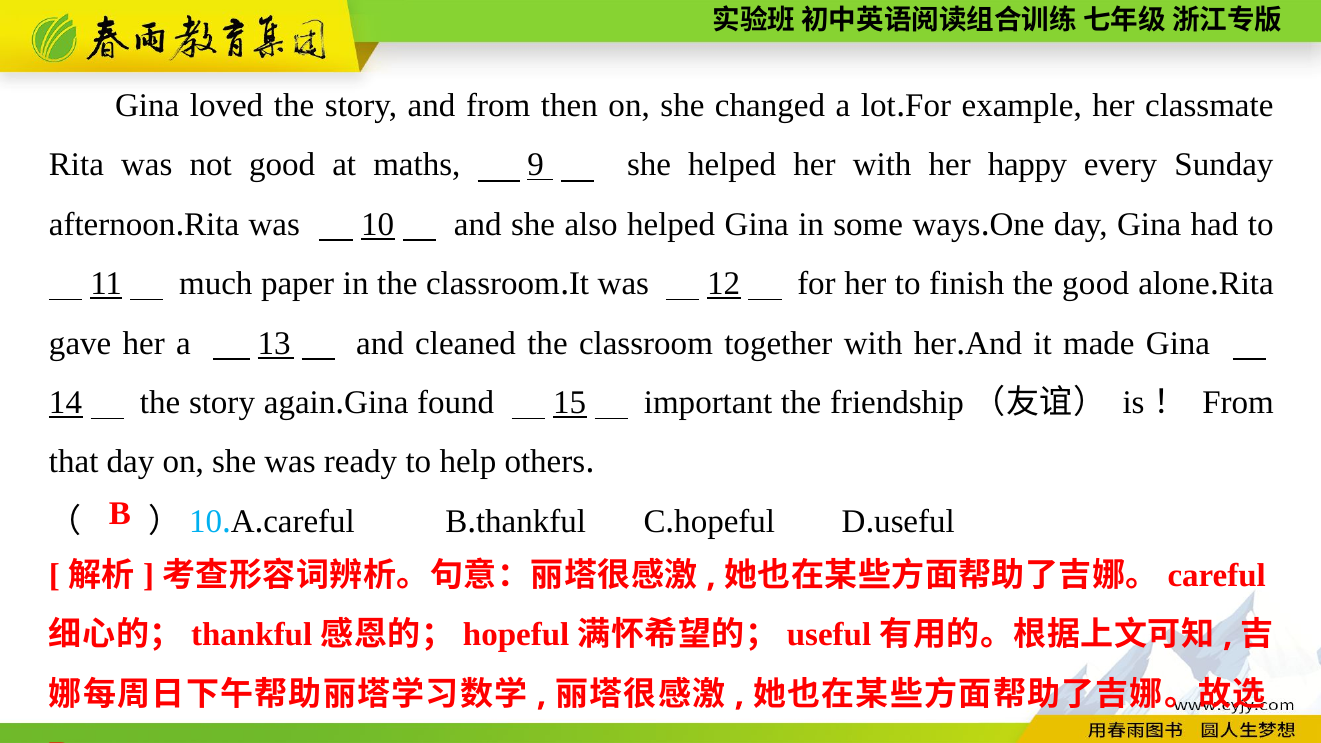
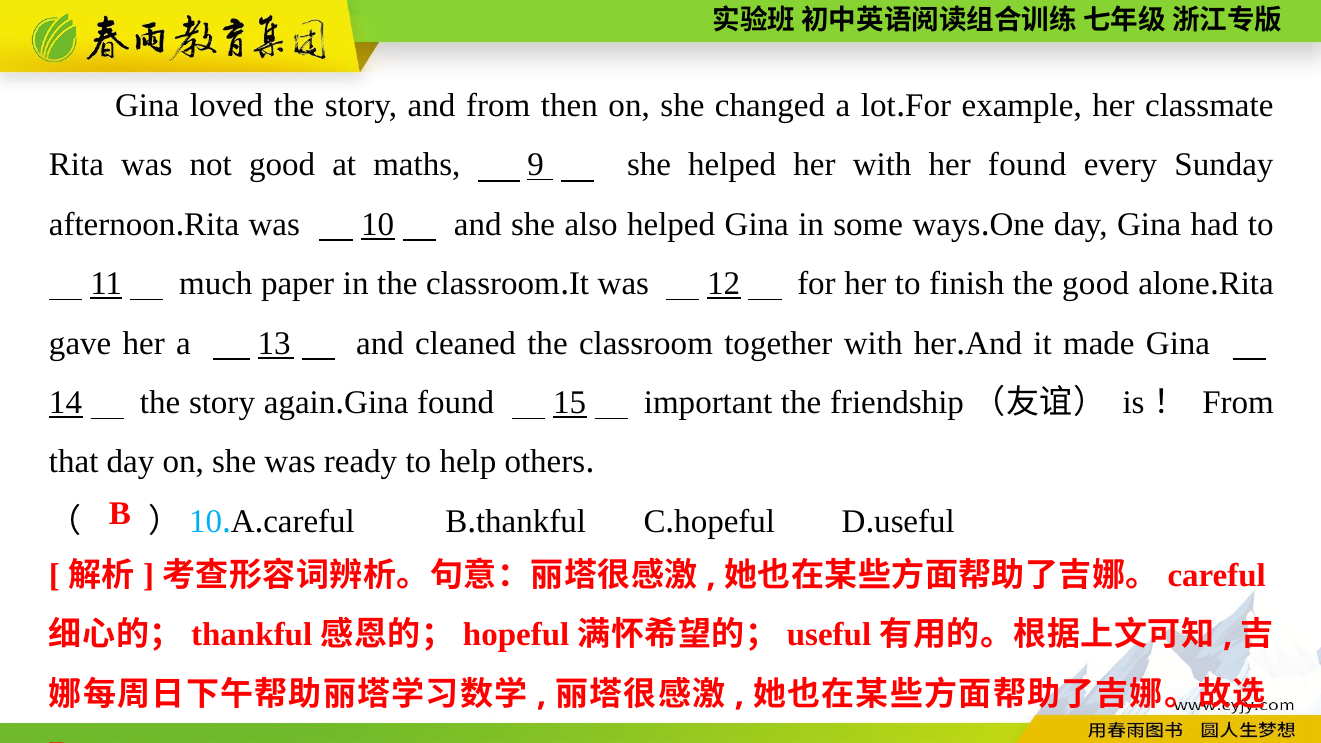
her happy: happy -> found
